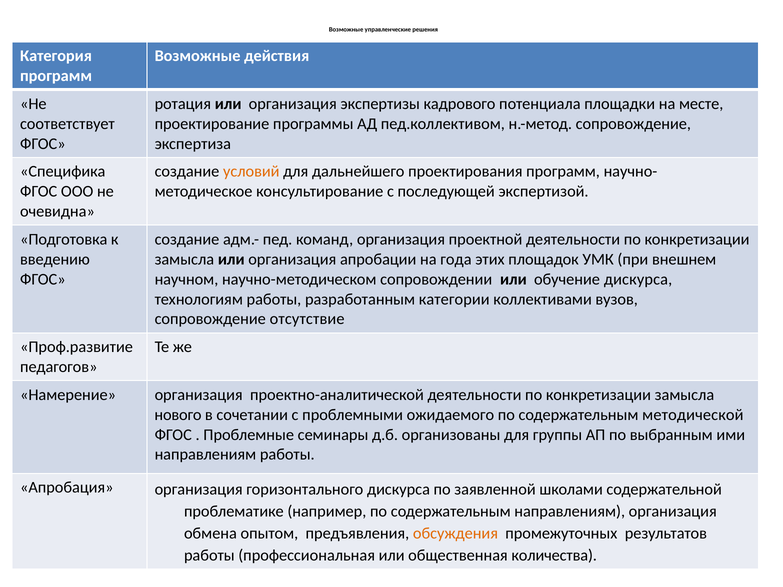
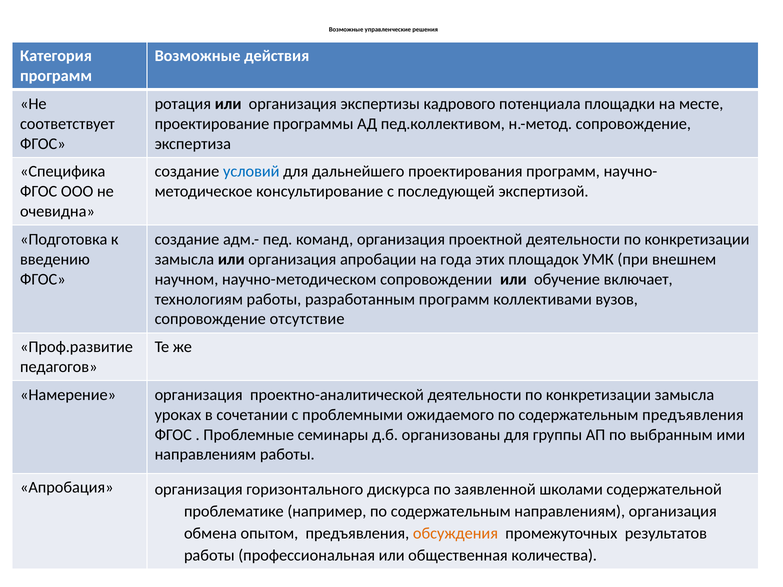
условий colour: orange -> blue
обучение дискурса: дискурса -> включает
разработанным категории: категории -> программ
нового: нового -> уроках
содержательным методической: методической -> предъявления
